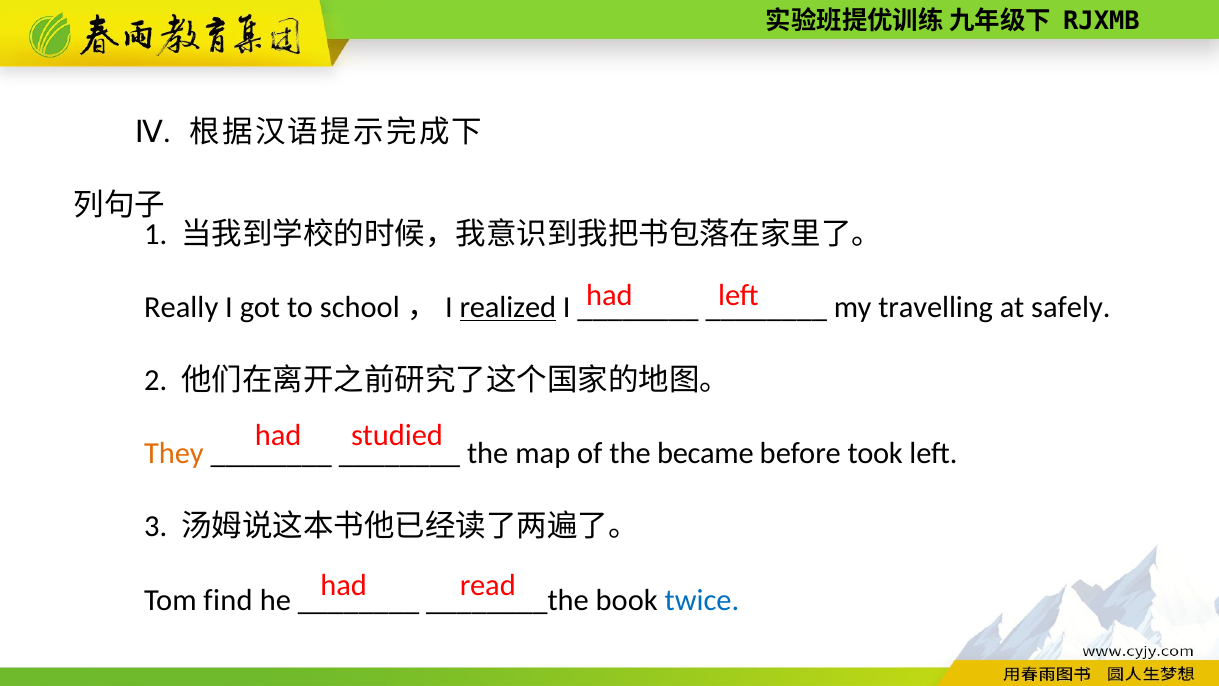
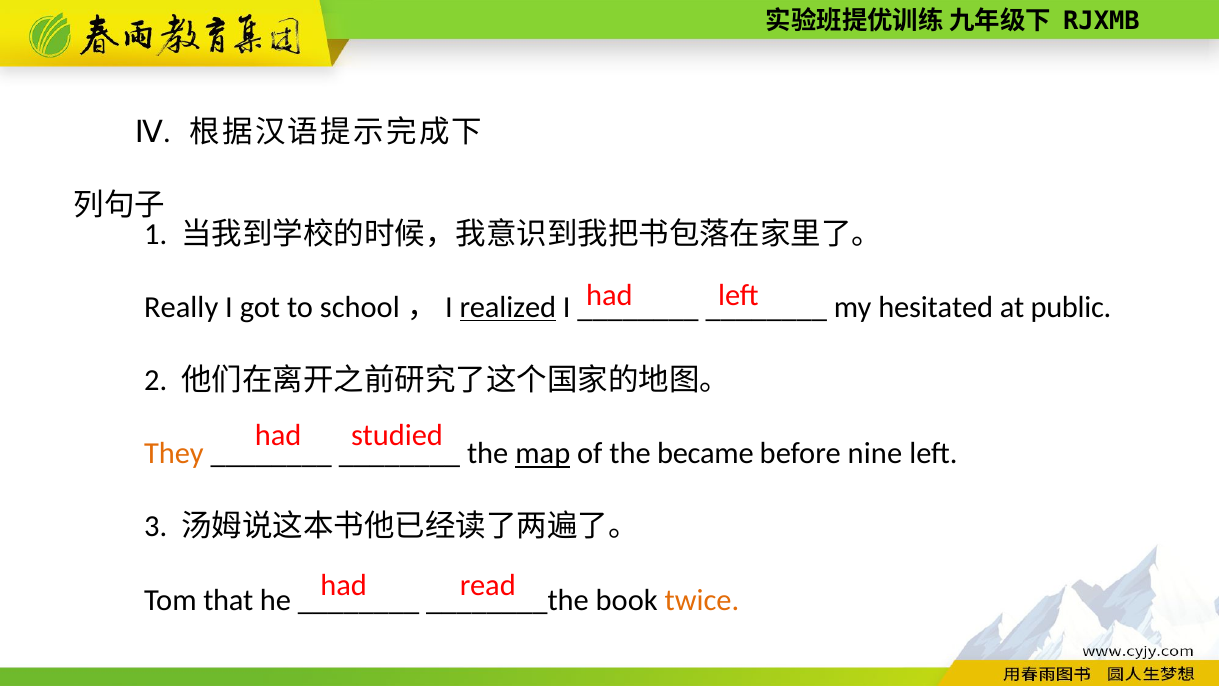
travelling: travelling -> hesitated
safely: safely -> public
map underline: none -> present
took: took -> nine
find: find -> that
twice colour: blue -> orange
